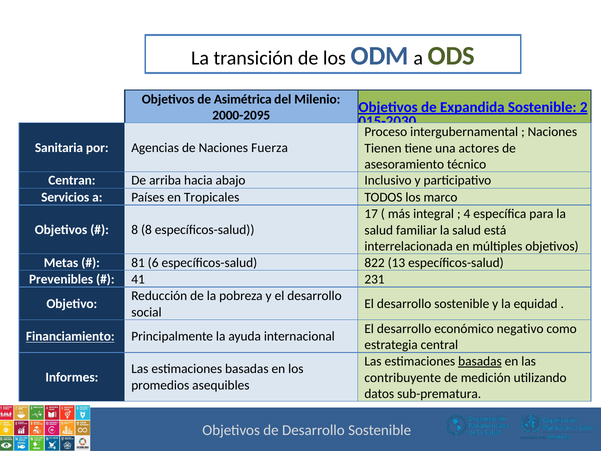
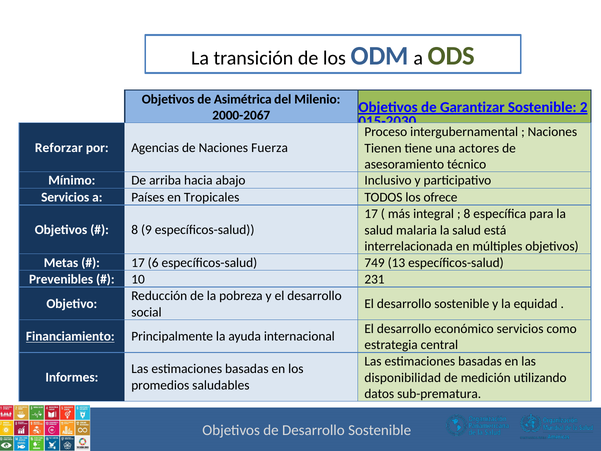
Expandida: Expandida -> Garantizar
2000-2095: 2000-2095 -> 2000-2067
Sanitaria: Sanitaria -> Reforzar
Centran: Centran -> Mínimo
marco: marco -> ofrece
4 at (467, 214): 4 -> 8
8 8: 8 -> 9
familiar: familiar -> malaria
81 at (138, 262): 81 -> 17
822: 822 -> 749
41: 41 -> 10
económico negativo: negativo -> servicios
basadas at (480, 361) underline: present -> none
contribuyente: contribuyente -> disponibilidad
asequibles: asequibles -> saludables
